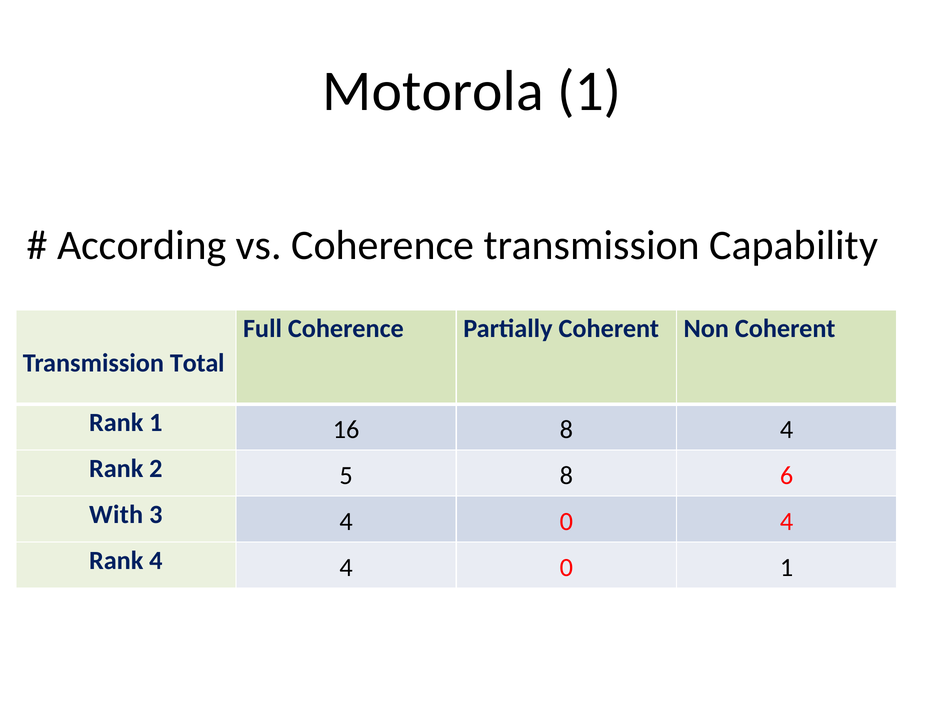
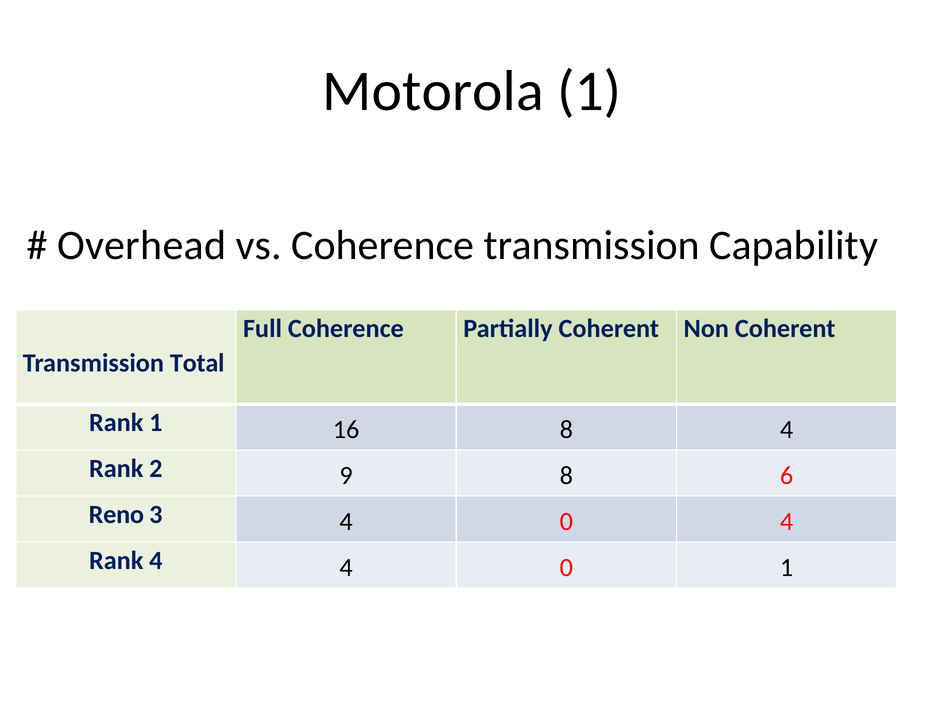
According: According -> Overhead
5: 5 -> 9
With: With -> Reno
